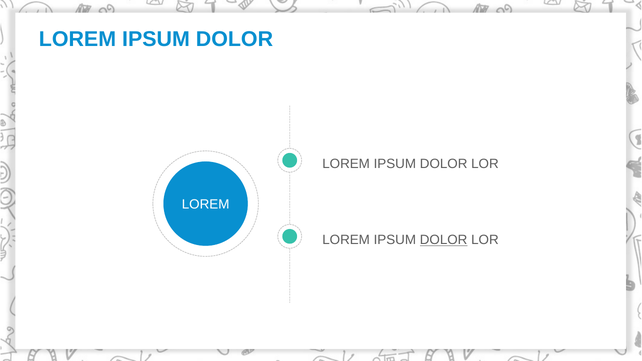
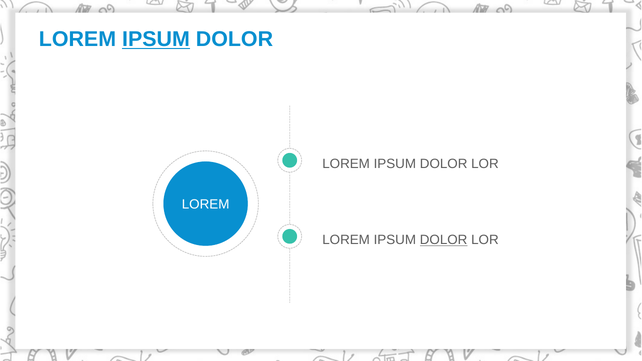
IPSUM at (156, 39) underline: none -> present
